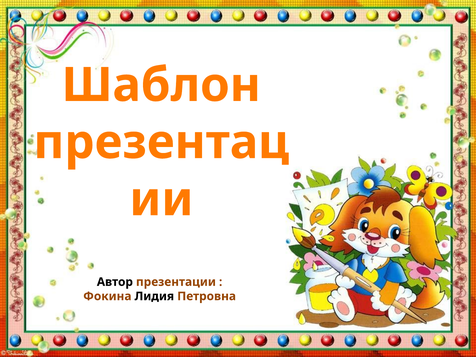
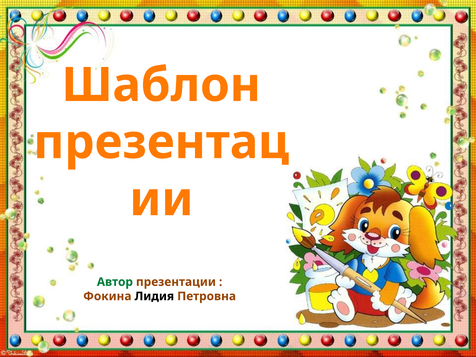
Автор colour: black -> green
